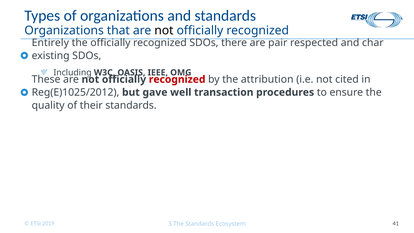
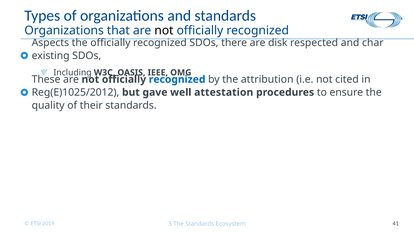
Entirely: Entirely -> Aspects
pair: pair -> disk
recognized at (177, 79) colour: red -> blue
transaction: transaction -> attestation
